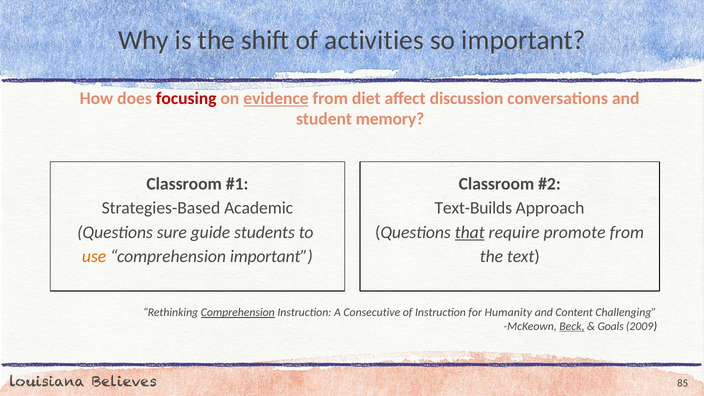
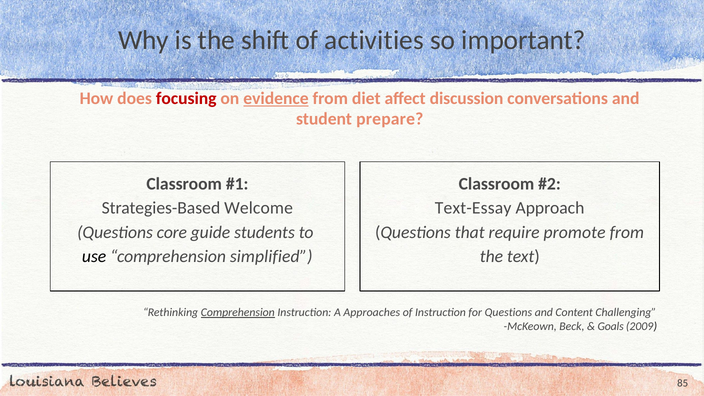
memory: memory -> prepare
Academic: Academic -> Welcome
Text-Builds: Text-Builds -> Text-Essay
sure: sure -> core
that underline: present -> none
use colour: orange -> black
comprehension important: important -> simplified
Consecutive: Consecutive -> Approaches
for Humanity: Humanity -> Questions
Beck underline: present -> none
